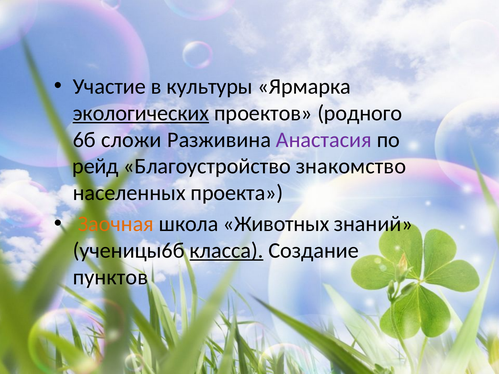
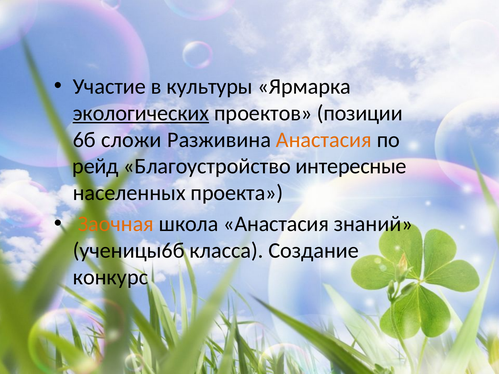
родного: родного -> позиции
Анастасия at (324, 140) colour: purple -> orange
знакомство: знакомство -> интересные
школа Животных: Животных -> Анастасия
класса underline: present -> none
пунктов: пунктов -> конкурс
